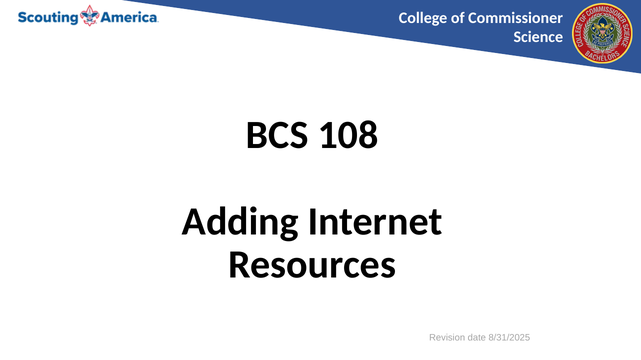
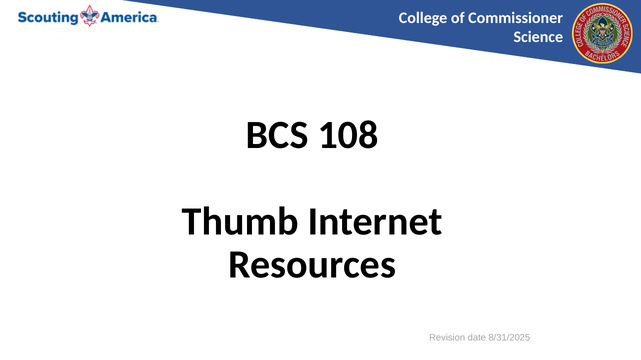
Adding: Adding -> Thumb
